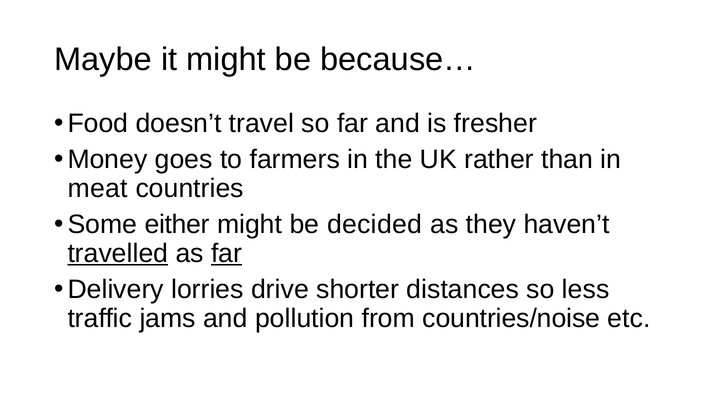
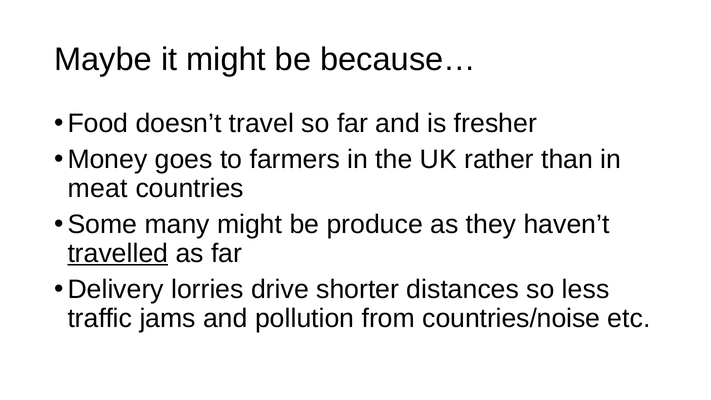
either: either -> many
decided: decided -> produce
far at (227, 253) underline: present -> none
